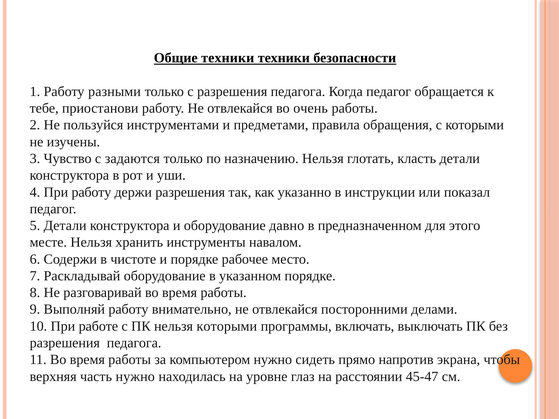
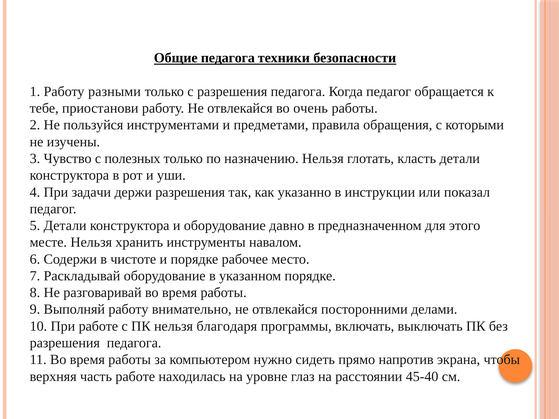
Общие техники: техники -> педагога
задаются: задаются -> полезных
При работу: работу -> задачи
нельзя которыми: которыми -> благодаря
часть нужно: нужно -> работе
45-47: 45-47 -> 45-40
